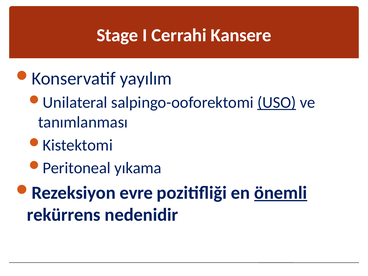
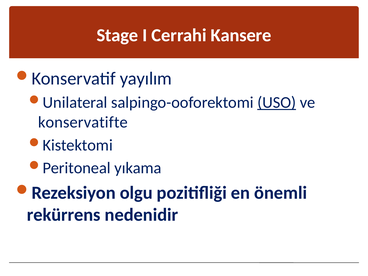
tanımlanması: tanımlanması -> konservatifte
evre: evre -> olgu
önemli underline: present -> none
